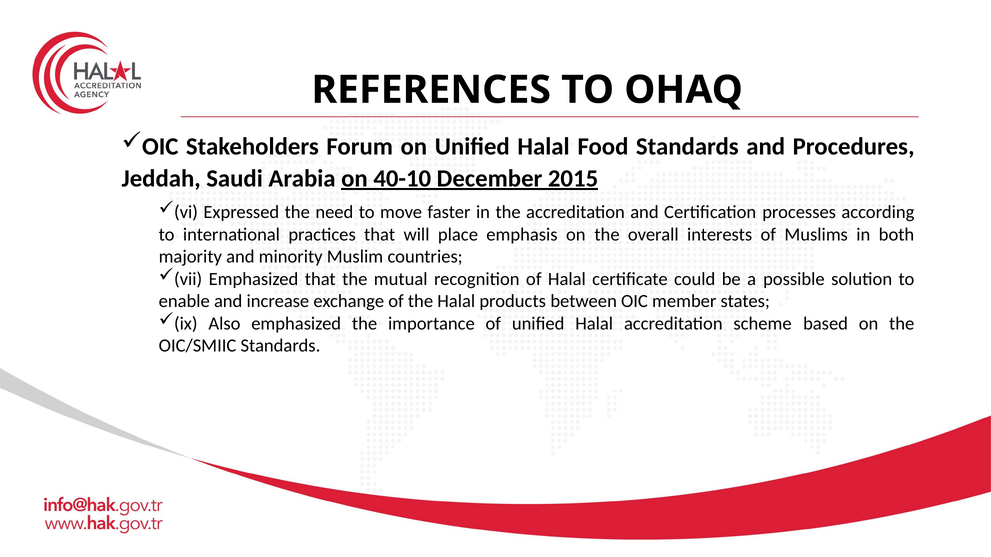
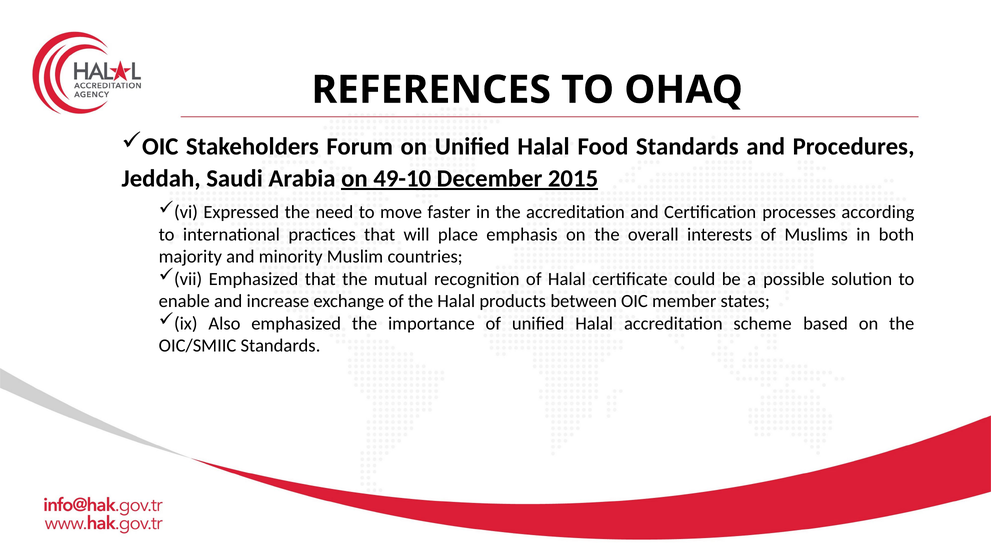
40-10: 40-10 -> 49-10
